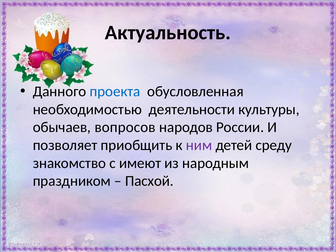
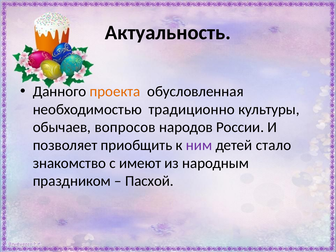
проекта colour: blue -> orange
деятельности: деятельности -> традиционно
среду: среду -> стало
